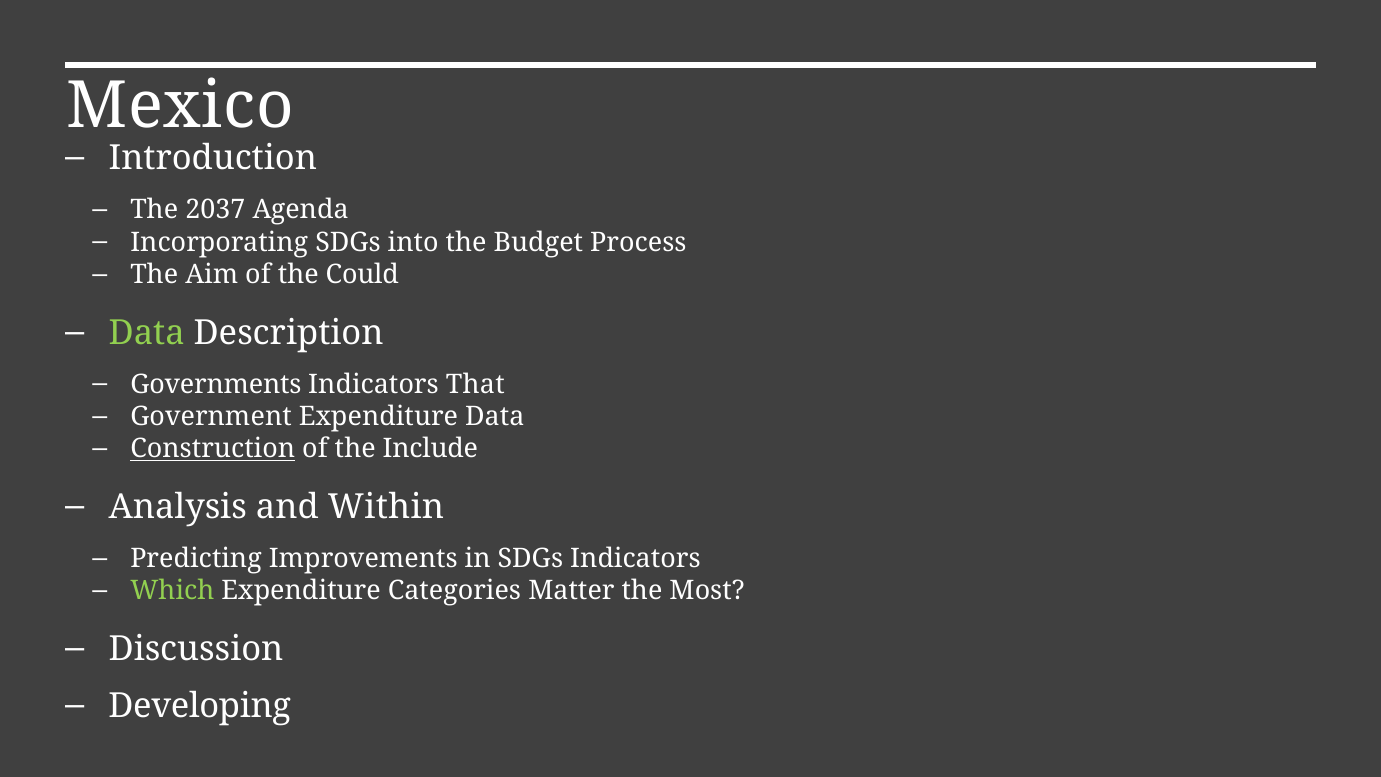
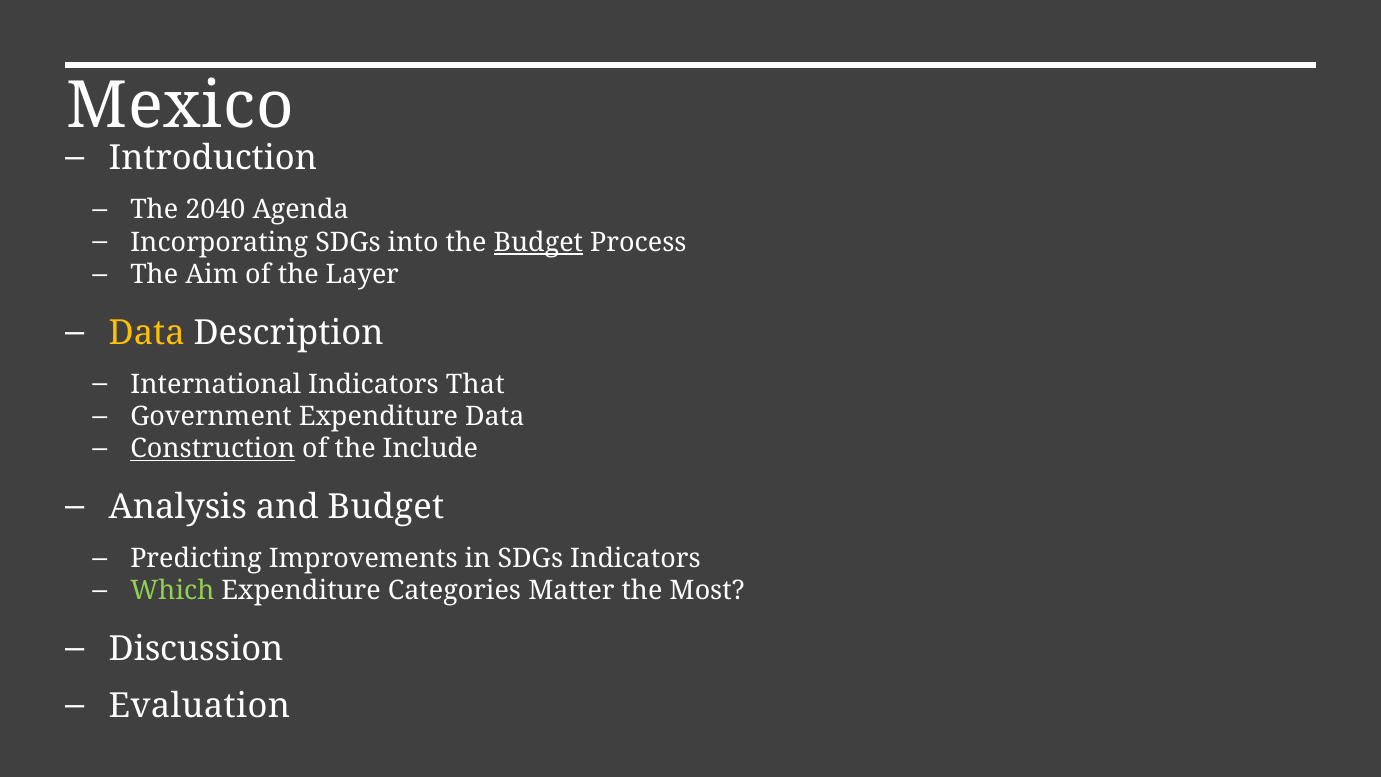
2037: 2037 -> 2040
Budget at (538, 242) underline: none -> present
Could: Could -> Layer
Data at (147, 333) colour: light green -> yellow
Governments: Governments -> International
and Within: Within -> Budget
Developing: Developing -> Evaluation
